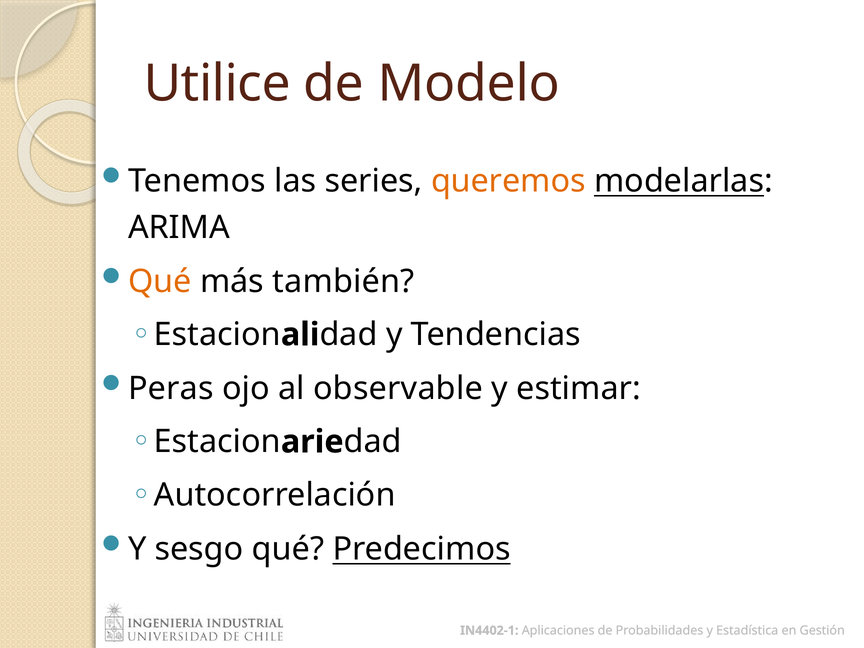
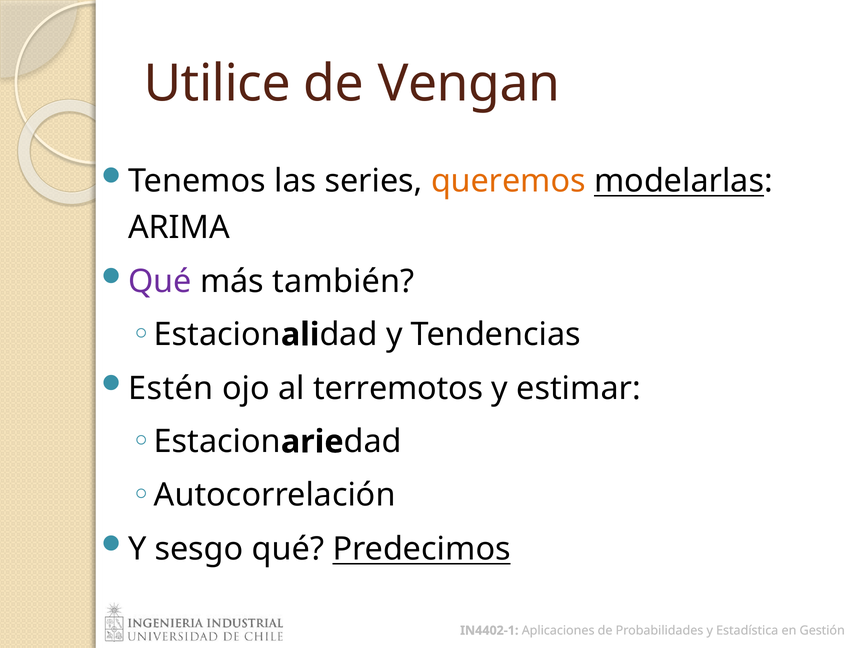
Modelo: Modelo -> Vengan
Qué at (160, 281) colour: orange -> purple
Peras: Peras -> Estén
observable: observable -> terremotos
